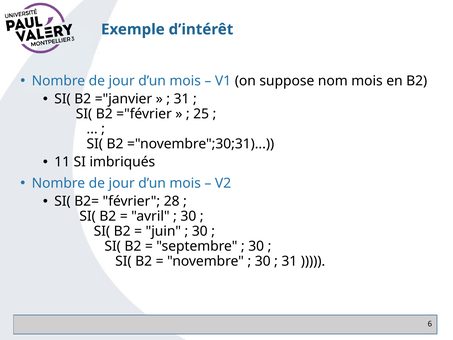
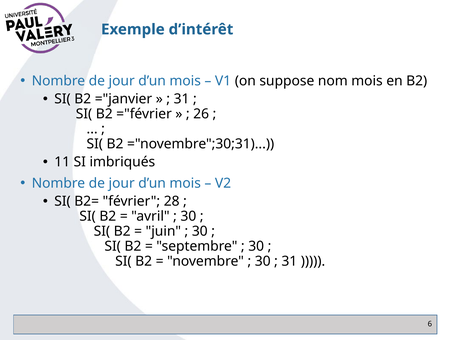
25: 25 -> 26
